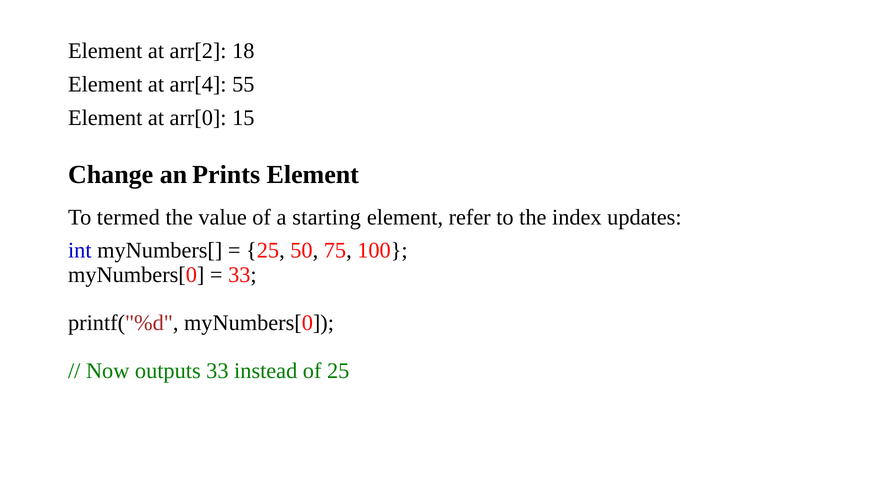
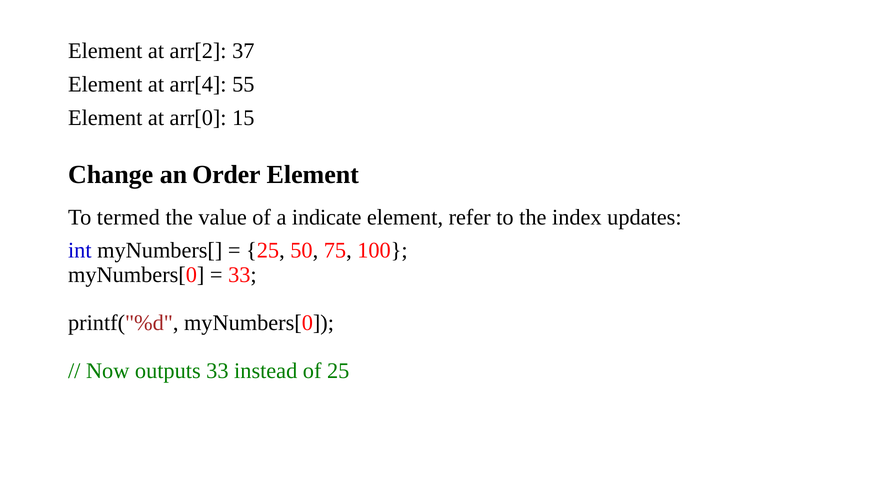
18: 18 -> 37
Prints: Prints -> Order
starting: starting -> indicate
